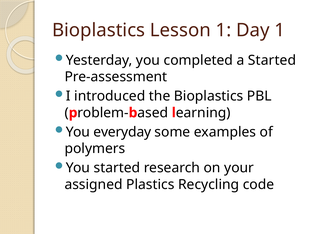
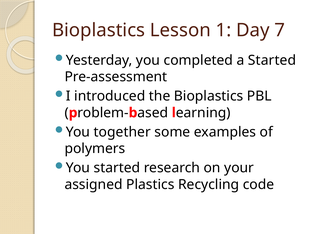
Day 1: 1 -> 7
everyday: everyday -> together
